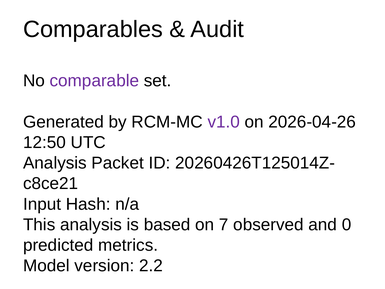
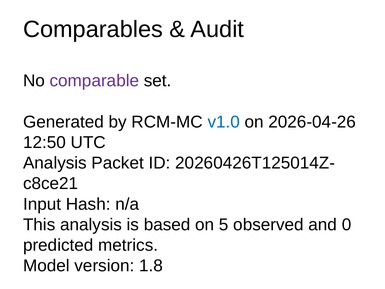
v1.0 colour: purple -> blue
7: 7 -> 5
2.2: 2.2 -> 1.8
